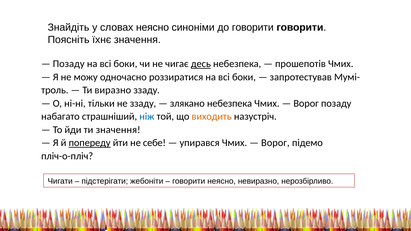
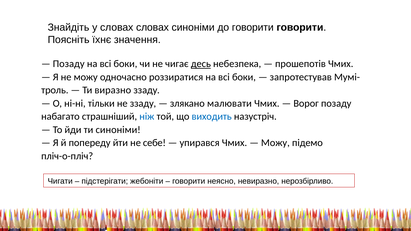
словах неясно: неясно -> словах
злякано небезпека: небезпека -> малювати
виходить colour: orange -> blue
ти значення: значення -> синоніми
попереду underline: present -> none
Ворог at (275, 143): Ворог -> Можу
